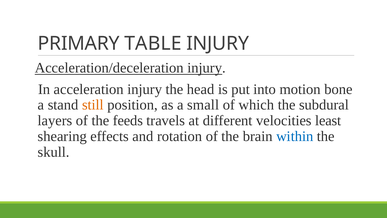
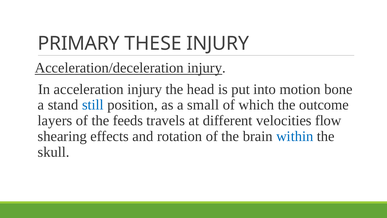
TABLE: TABLE -> THESE
still colour: orange -> blue
subdural: subdural -> outcome
least: least -> flow
